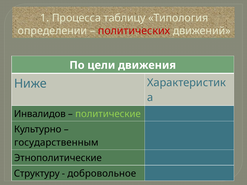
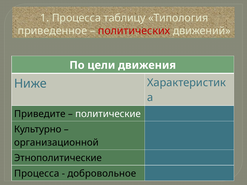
определении: определении -> приведенное
Инвалидов: Инвалидов -> Приведите
политические colour: light green -> white
государственным: государственным -> организационной
Структуру at (37, 174): Структуру -> Процесса
